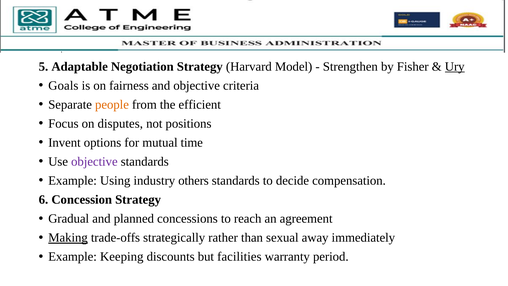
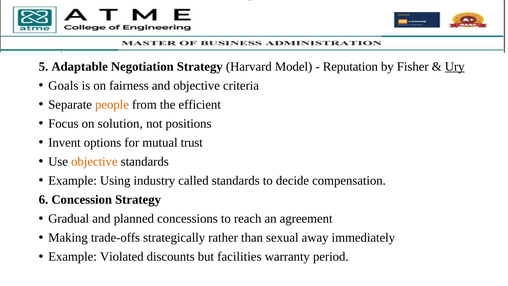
Strengthen: Strengthen -> Reputation
disputes: disputes -> solution
time: time -> trust
objective at (94, 161) colour: purple -> orange
others: others -> called
Making underline: present -> none
Keeping: Keeping -> Violated
